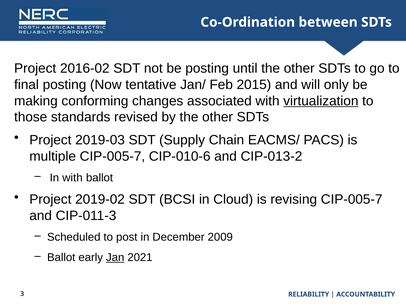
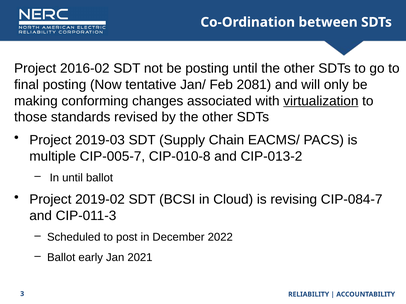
2015: 2015 -> 2081
CIP-010-6: CIP-010-6 -> CIP-010-8
In with: with -> until
revising CIP-005-7: CIP-005-7 -> CIP-084-7
2009: 2009 -> 2022
Jan underline: present -> none
